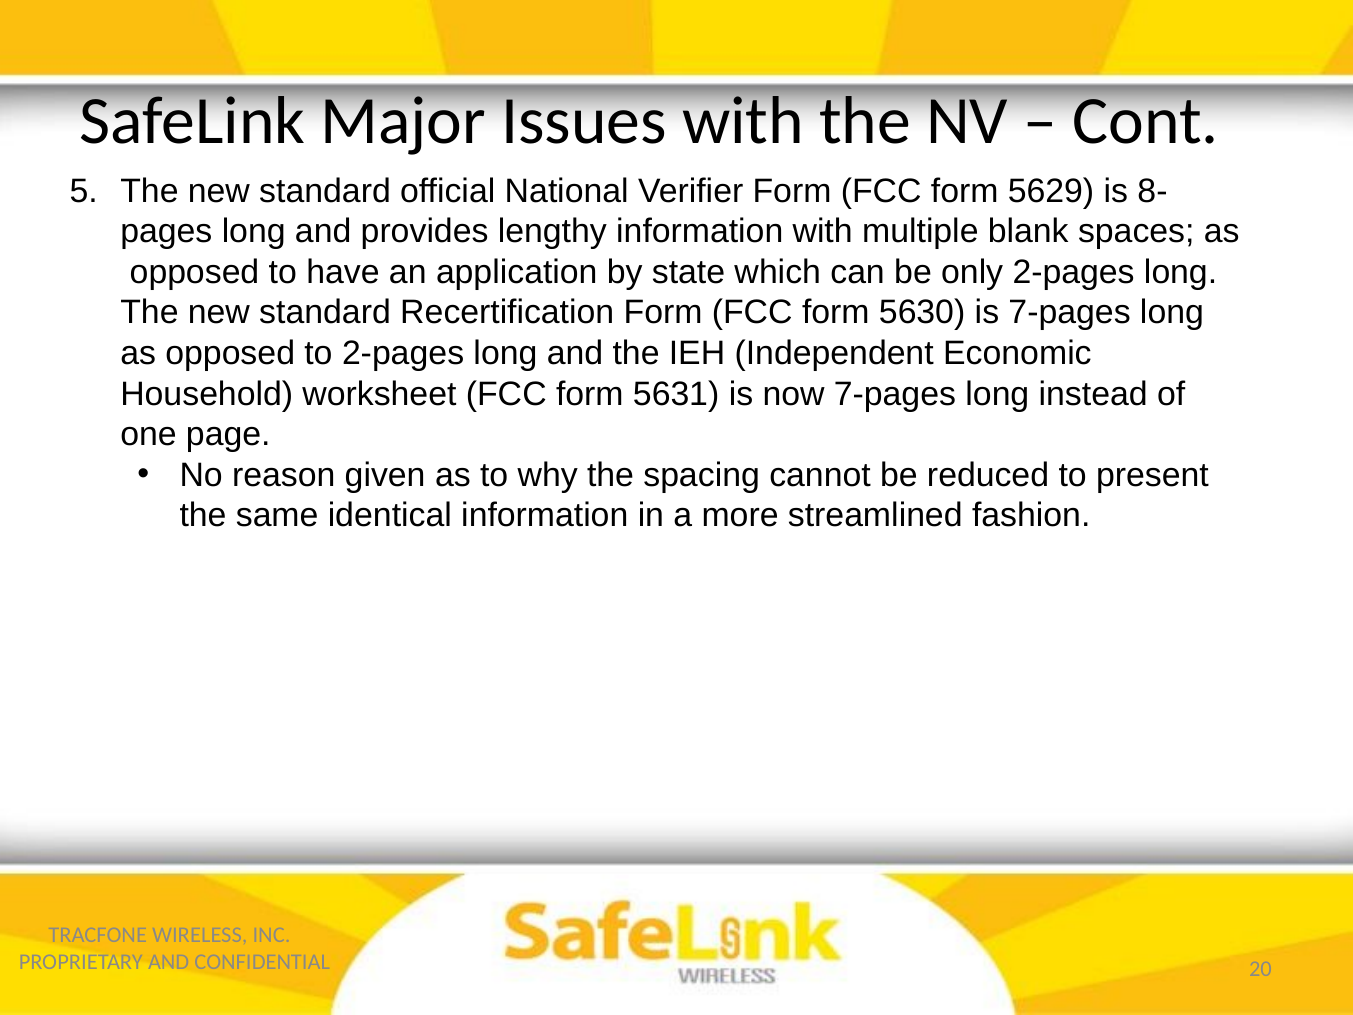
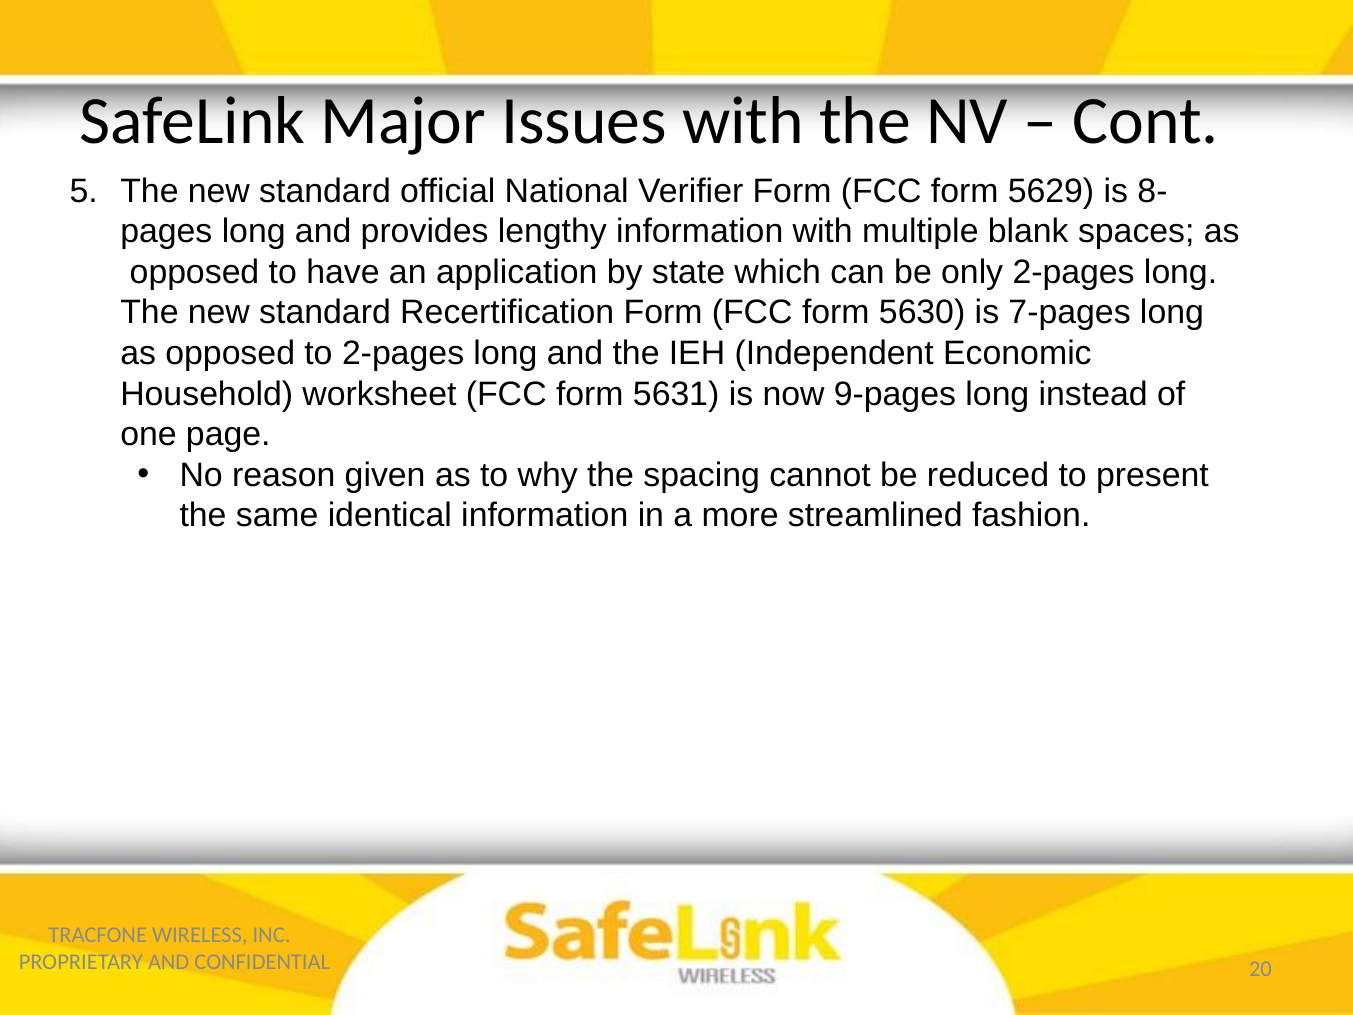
now 7-pages: 7-pages -> 9-pages
